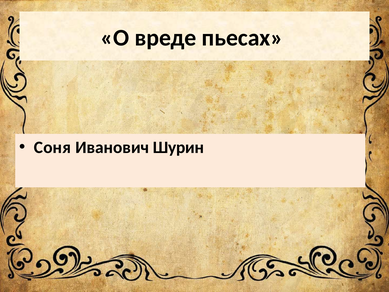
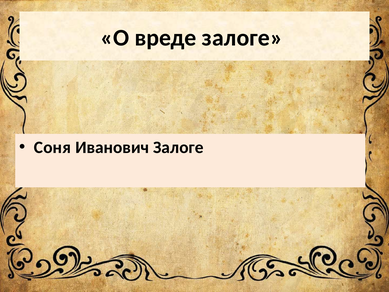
вреде пьесах: пьесах -> залоге
Иванович Шурин: Шурин -> Залоге
